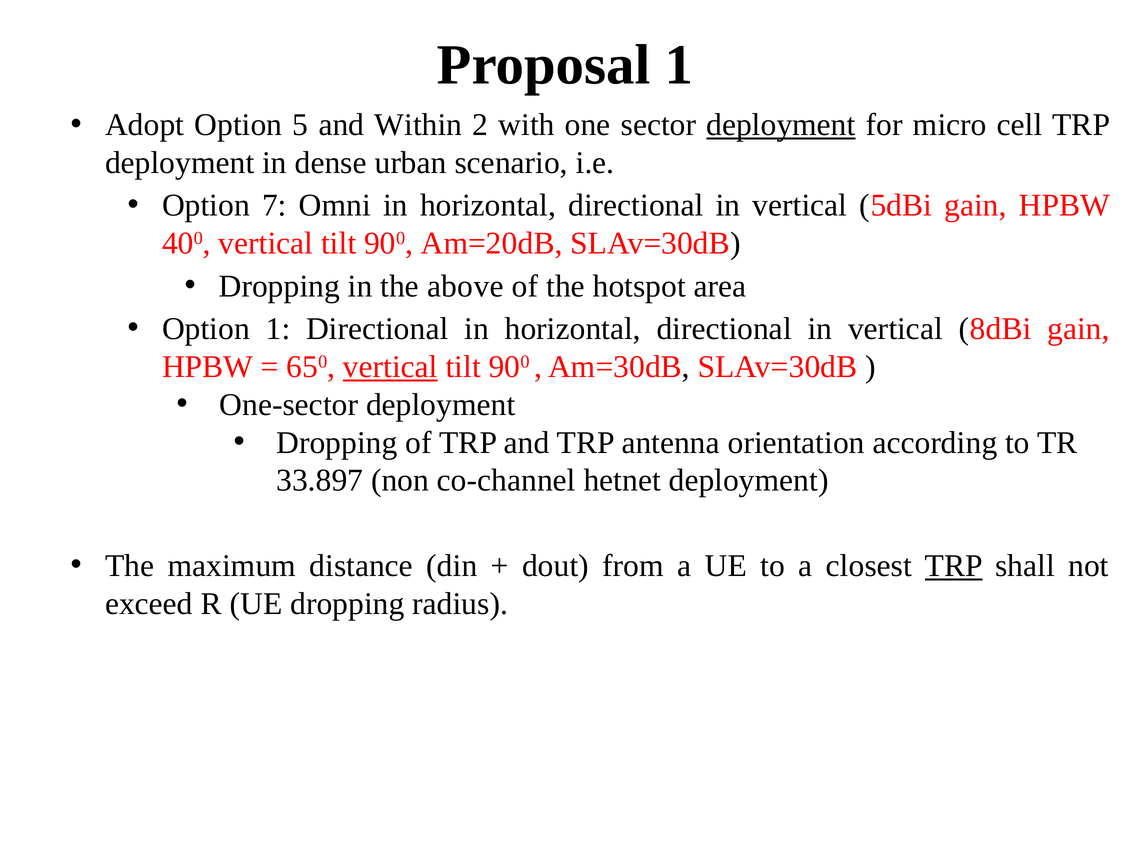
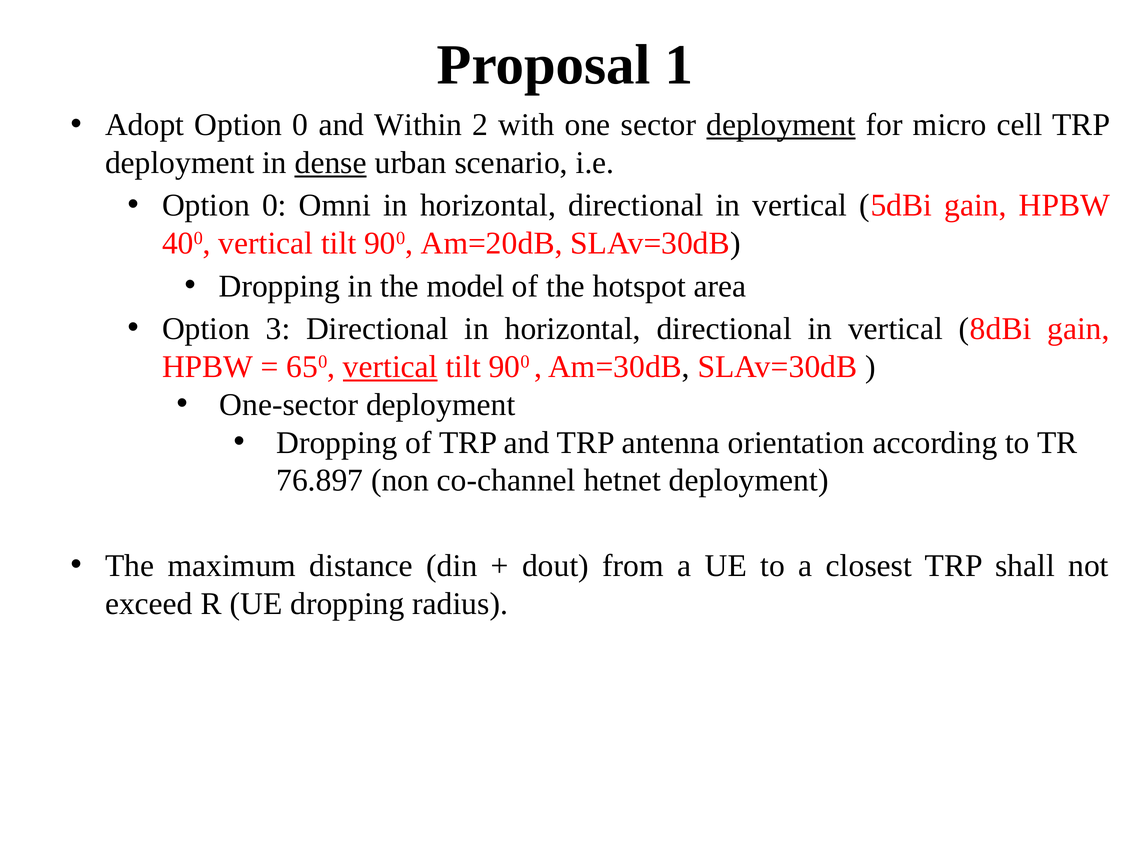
Adopt Option 5: 5 -> 0
dense underline: none -> present
7 at (274, 205): 7 -> 0
above: above -> model
Option 1: 1 -> 3
33.897: 33.897 -> 76.897
TRP at (954, 566) underline: present -> none
